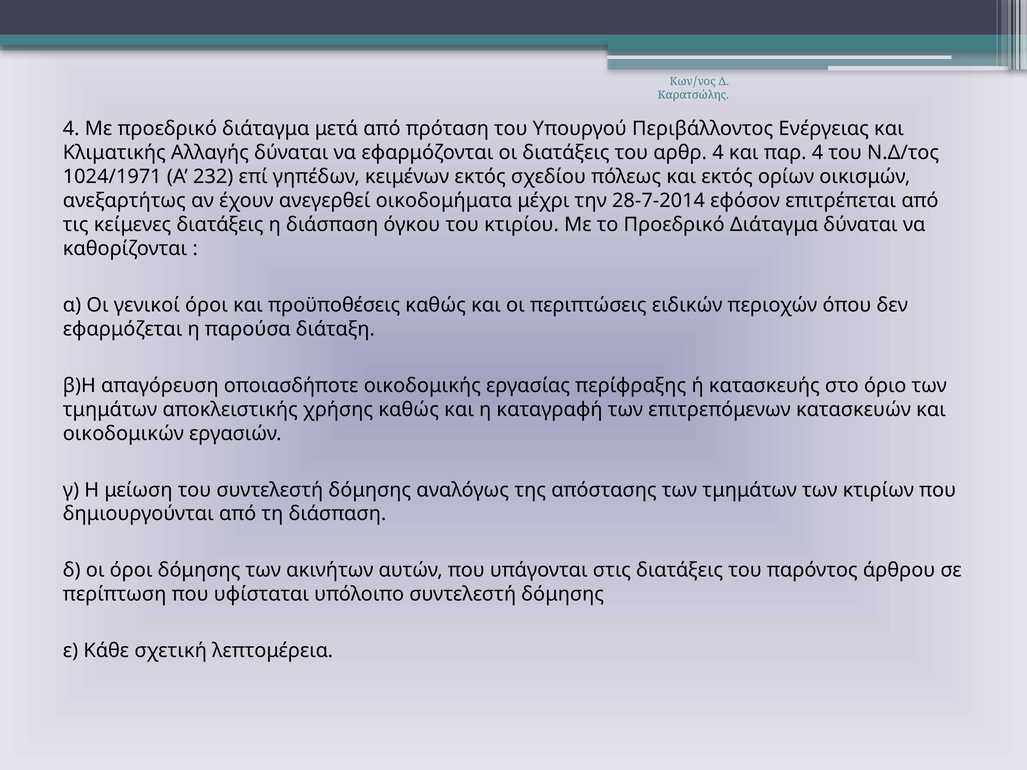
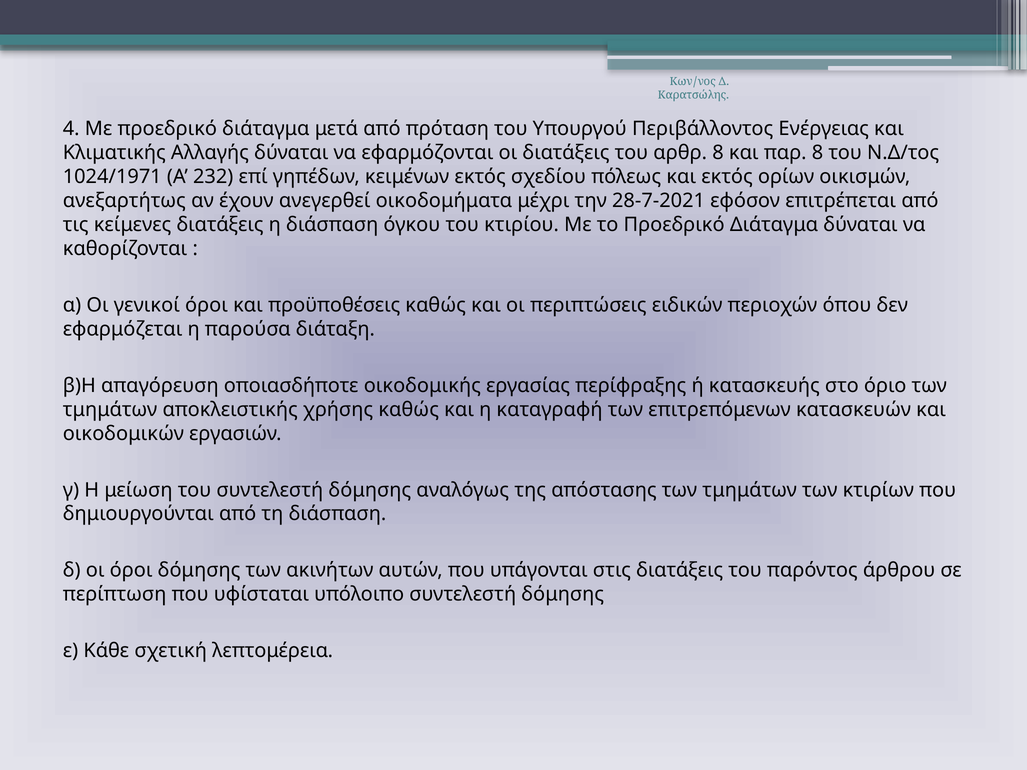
αρθρ 4: 4 -> 8
παρ 4: 4 -> 8
28-7-2014: 28-7-2014 -> 28-7-2021
